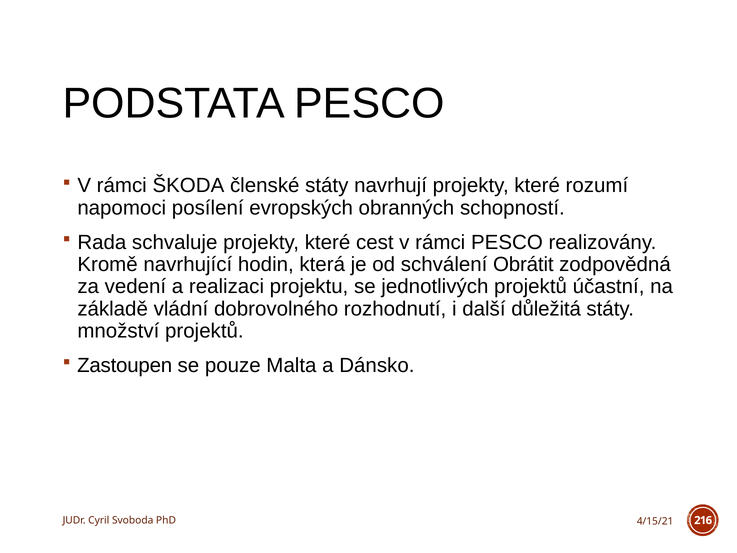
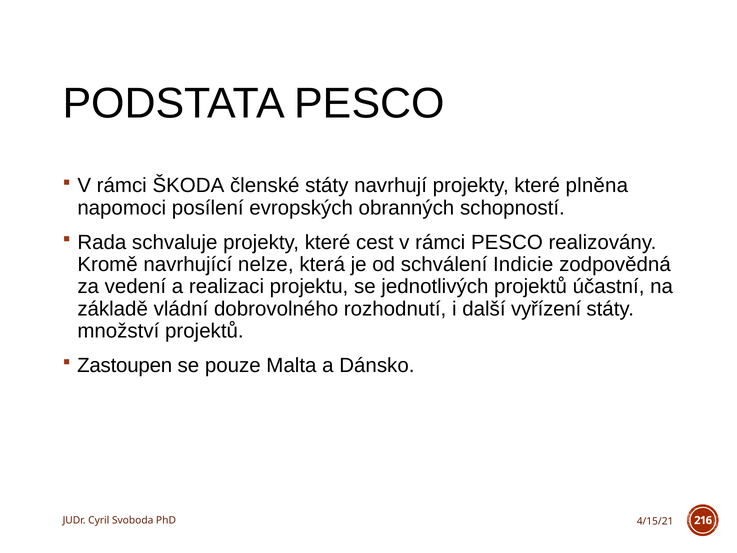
rozumí: rozumí -> plněna
hodin: hodin -> nelze
Obrátit: Obrátit -> Indicie
důležitá: důležitá -> vyřízení
